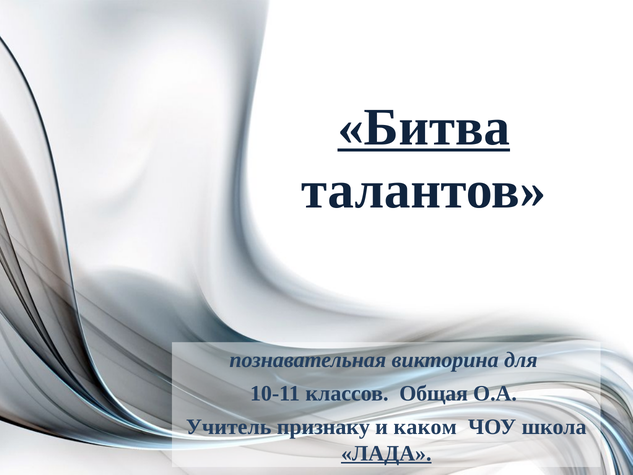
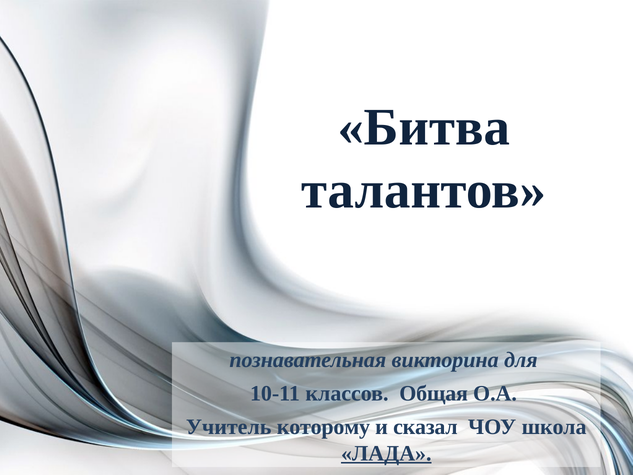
Битва underline: present -> none
признаку: признаку -> которому
каком: каком -> сказал
